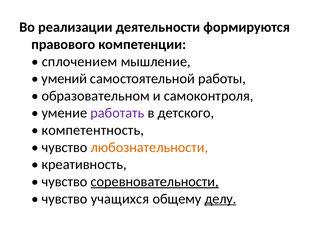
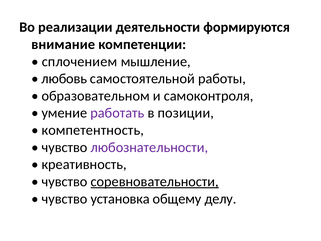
правового: правового -> внимание
умений: умений -> любовь
детского: детского -> позиции
любознательности colour: orange -> purple
учащихся: учащихся -> установка
делу underline: present -> none
